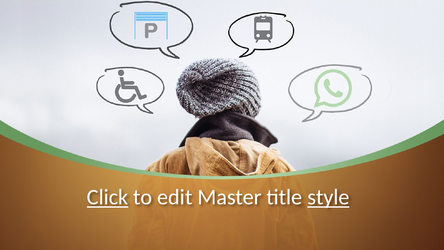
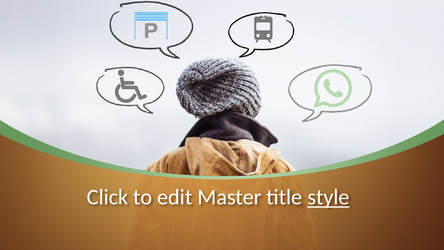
Click underline: present -> none
